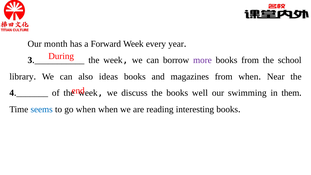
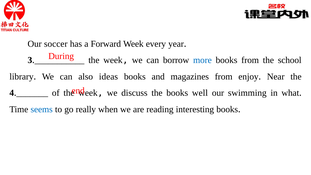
month: month -> soccer
more colour: purple -> blue
from when: when -> enjoy
them: them -> what
go when: when -> really
